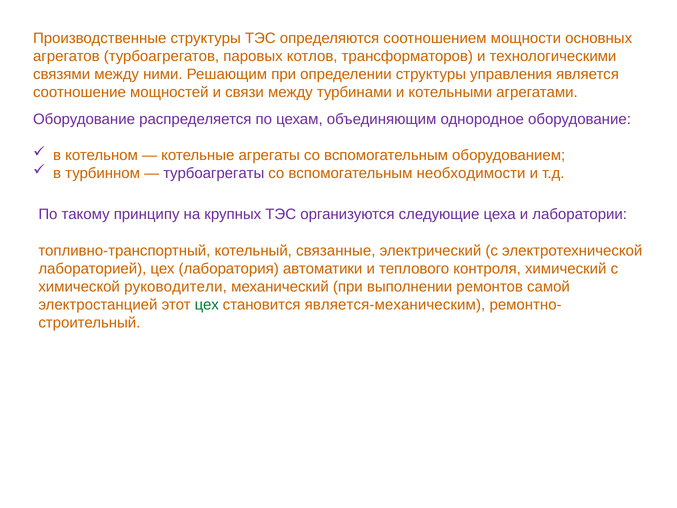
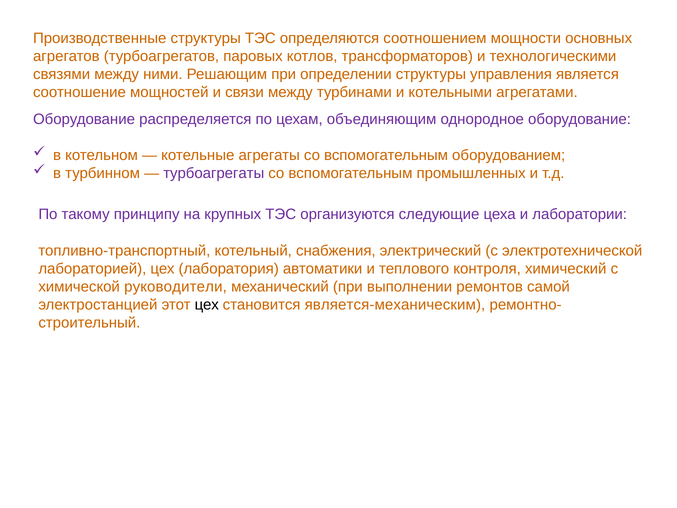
необходимости: необходимости -> промышленных
связанные: связанные -> снабжения
цех at (207, 305) colour: green -> black
